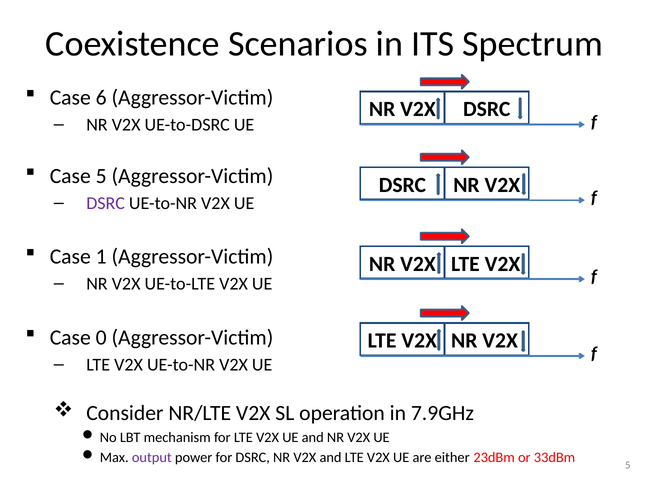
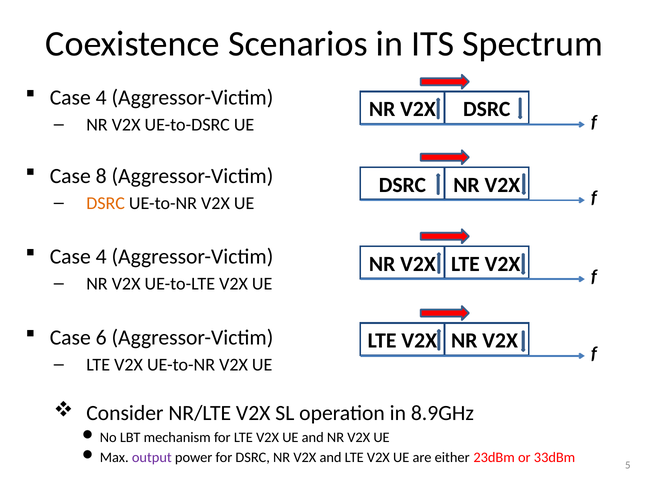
6 at (101, 98): 6 -> 4
Case 5: 5 -> 8
DSRC at (106, 203) colour: purple -> orange
1 at (101, 257): 1 -> 4
0: 0 -> 6
7.9GHz: 7.9GHz -> 8.9GHz
